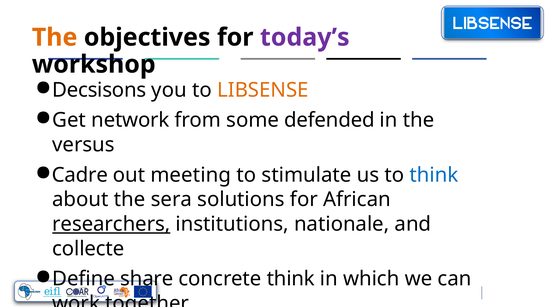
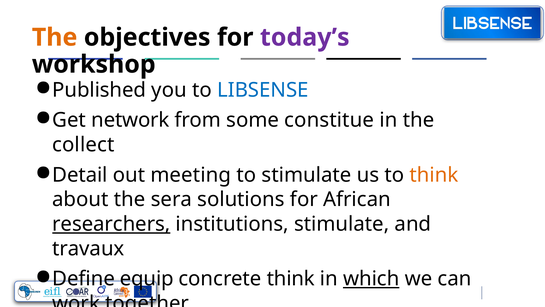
Decsisons: Decsisons -> Published
LIBSENSE colour: orange -> blue
defended: defended -> constitue
versus: versus -> collect
Cadre: Cadre -> Detail
think at (434, 175) colour: blue -> orange
institutions nationale: nationale -> stimulate
collecte: collecte -> travaux
share: share -> equip
which underline: none -> present
